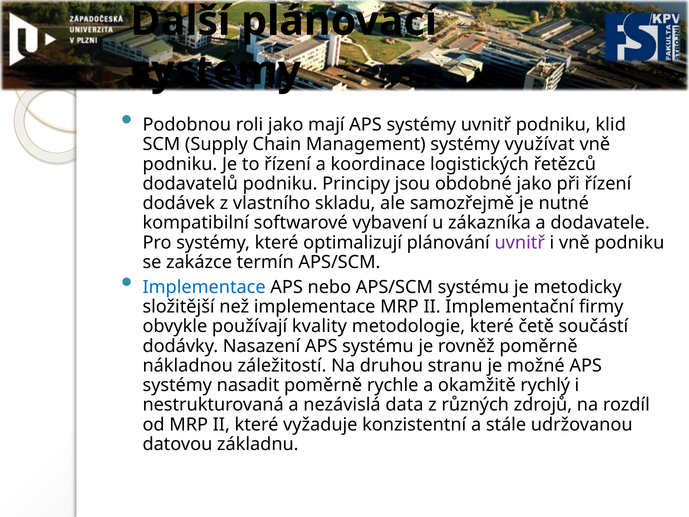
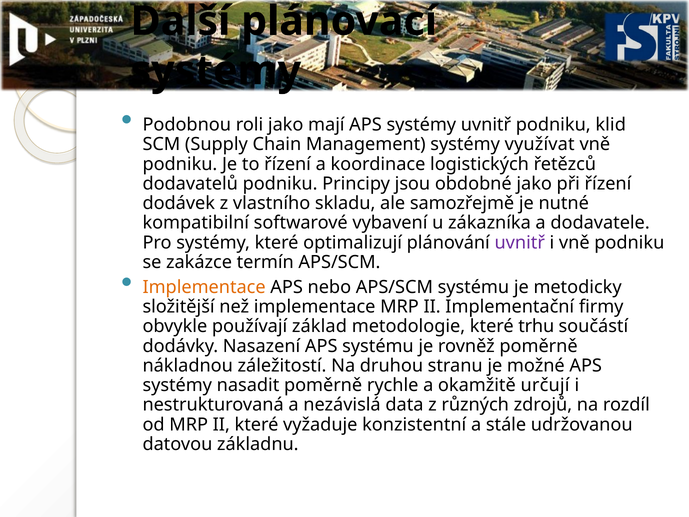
Implementace at (204, 287) colour: blue -> orange
kvality: kvality -> základ
četě: četě -> trhu
rychlý: rychlý -> určují
